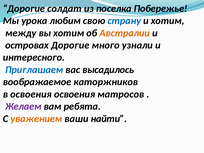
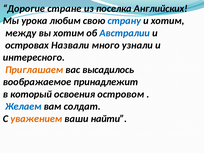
солдат: солдат -> стране
Побережье: Побережье -> Английских
Австралии colour: orange -> blue
островах Дорогие: Дорогие -> Назвали
Приглашаем colour: blue -> orange
каторжников: каторжников -> принадлежит
в освоения: освоения -> который
матросов: матросов -> островом
Желаем colour: purple -> blue
ребята: ребята -> солдат
